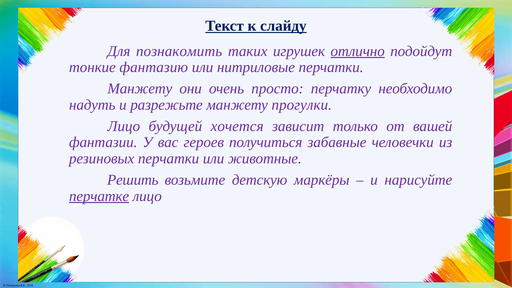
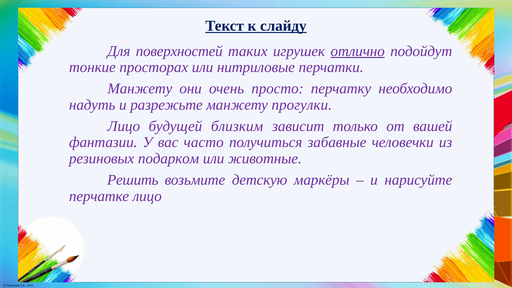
познакомить: познакомить -> поверхностей
фантазию: фантазию -> просторах
хочется: хочется -> близким
героев: героев -> часто
резиновых перчатки: перчатки -> подарком
перчатке underline: present -> none
